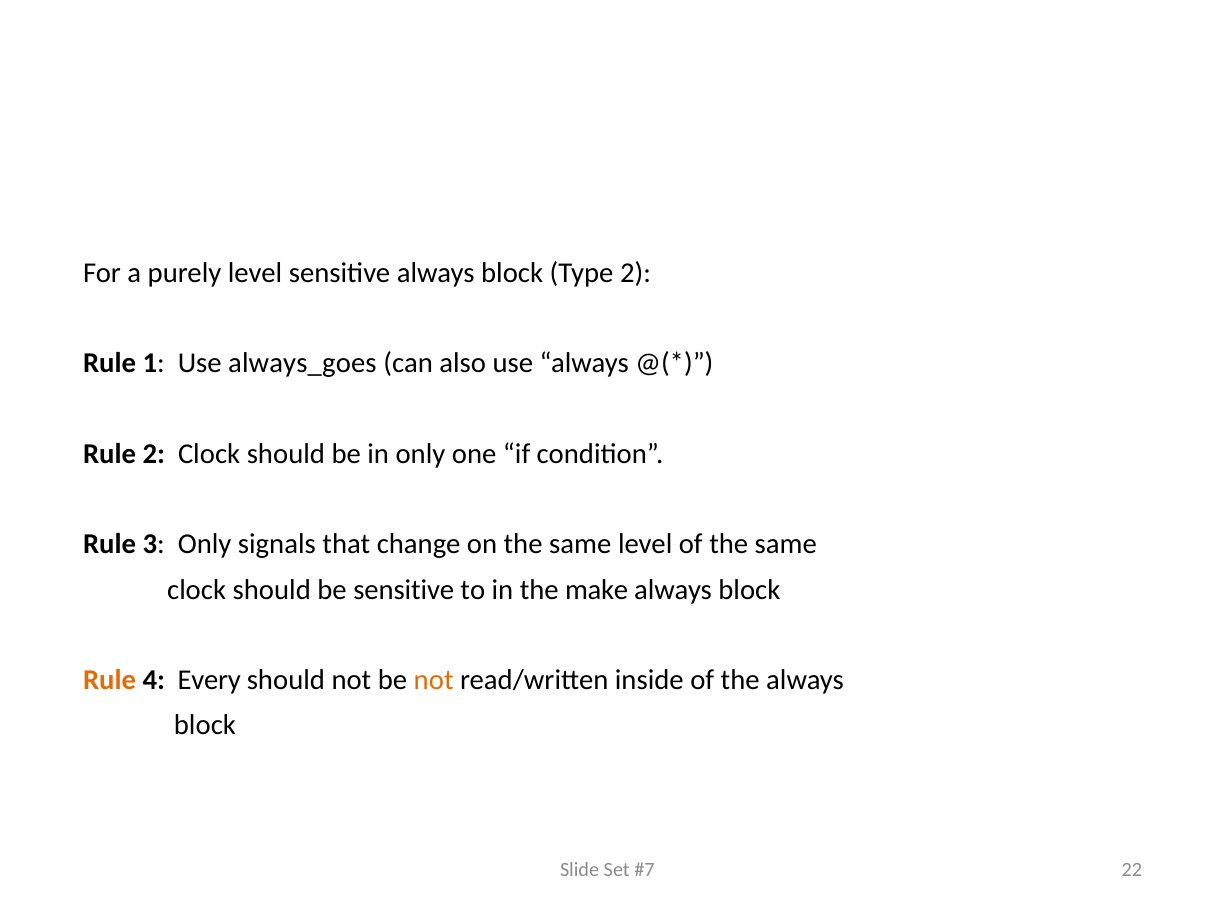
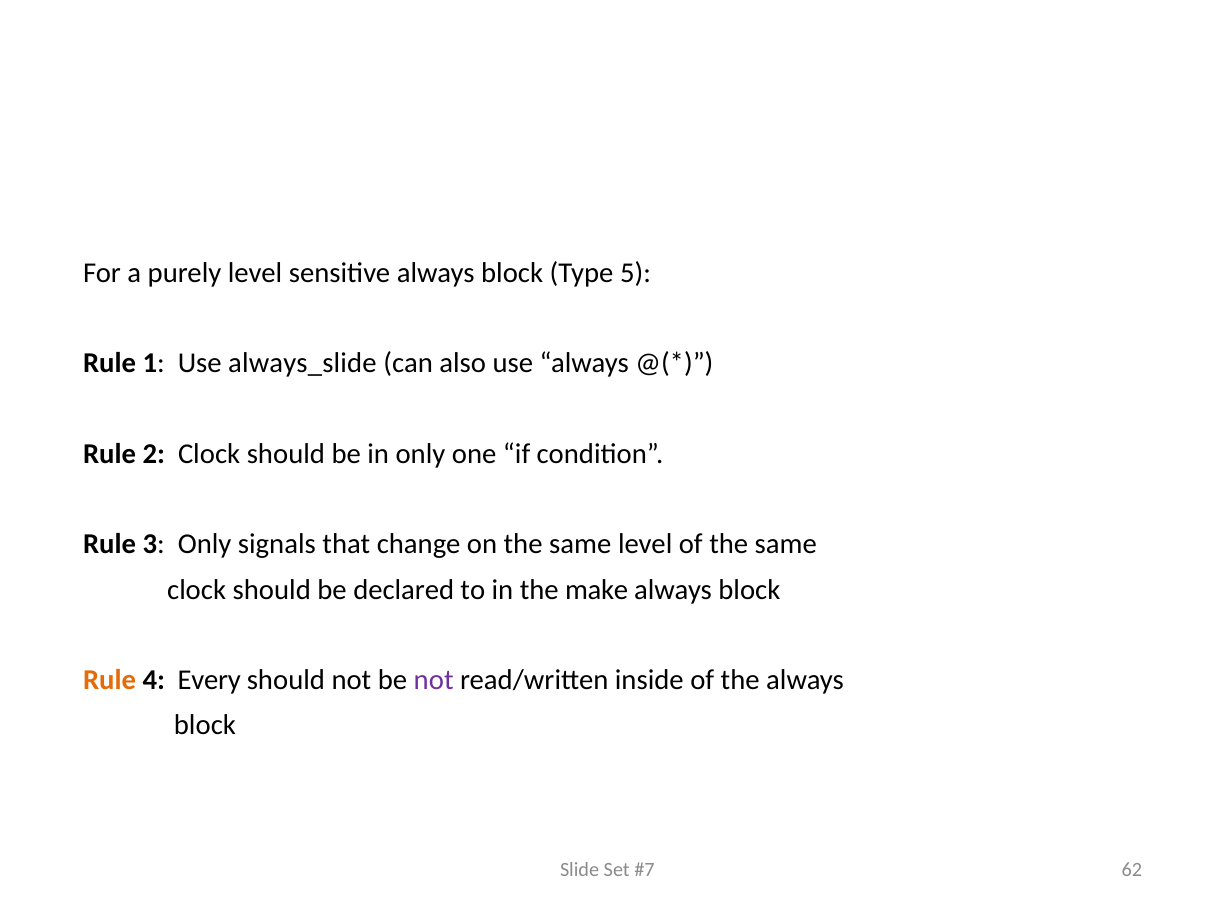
Type 2: 2 -> 5
always_goes: always_goes -> always_slide
be sensitive: sensitive -> declared
not at (434, 680) colour: orange -> purple
22: 22 -> 62
